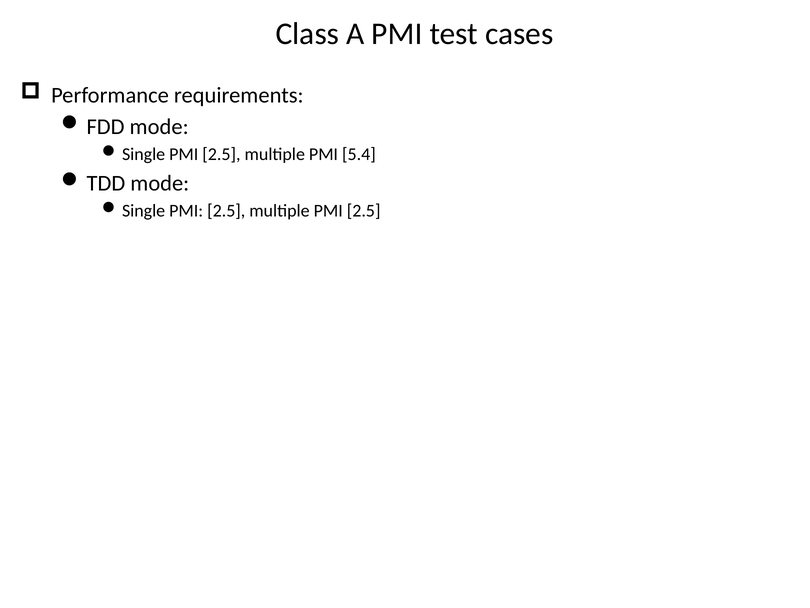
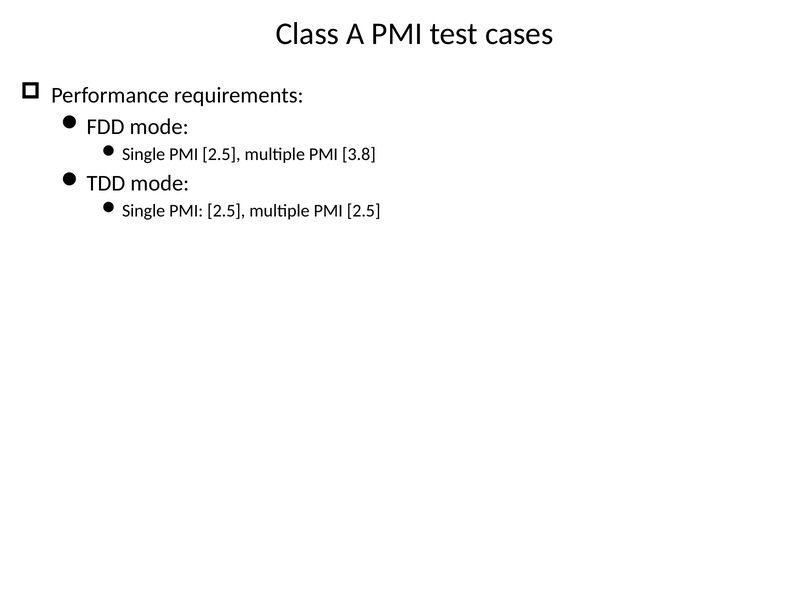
5.4: 5.4 -> 3.8
